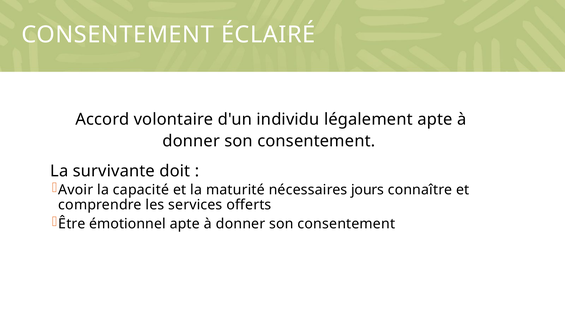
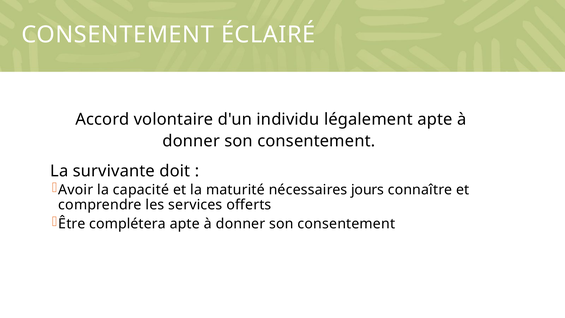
émotionnel: émotionnel -> complétera
